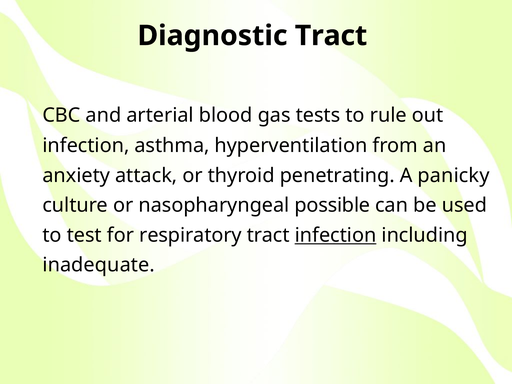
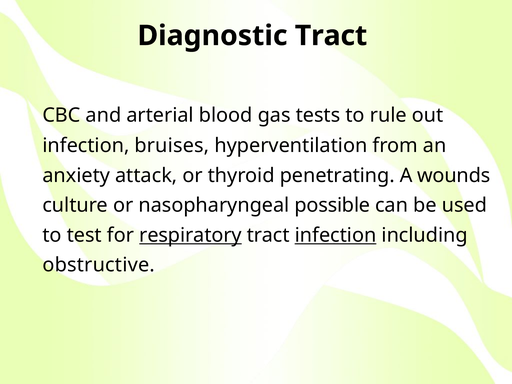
asthma: asthma -> bruises
panicky: panicky -> wounds
respiratory underline: none -> present
inadequate: inadequate -> obstructive
